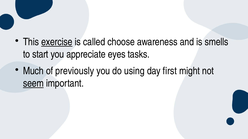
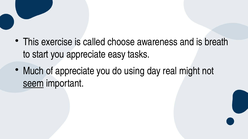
exercise underline: present -> none
smells: smells -> breath
eyes: eyes -> easy
of previously: previously -> appreciate
first: first -> real
